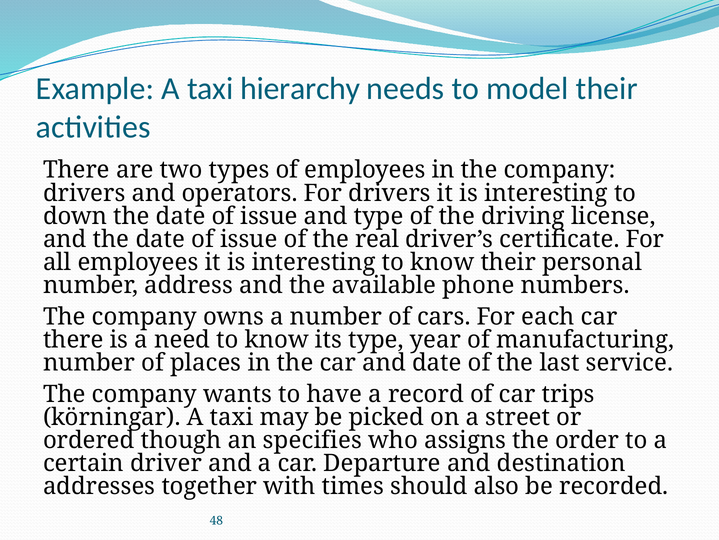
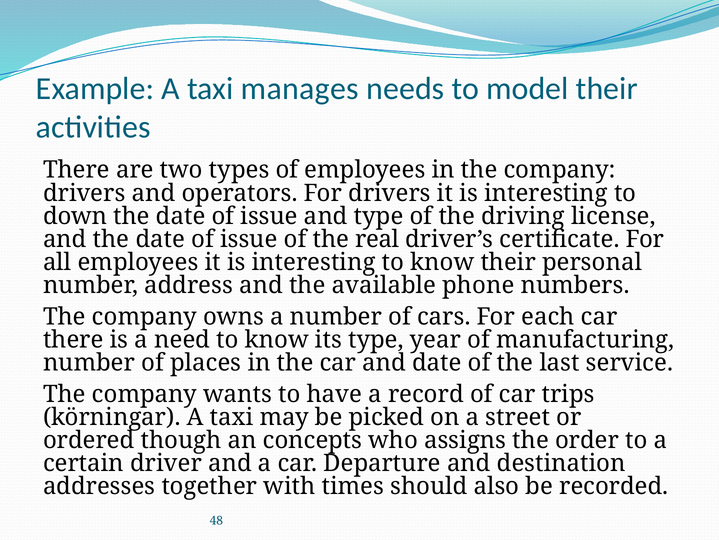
hierarchy: hierarchy -> manages
specifies: specifies -> concepts
